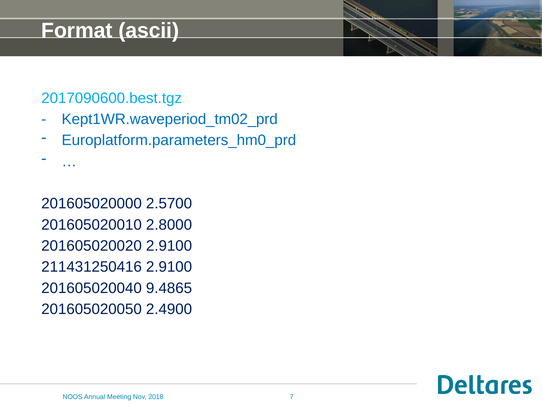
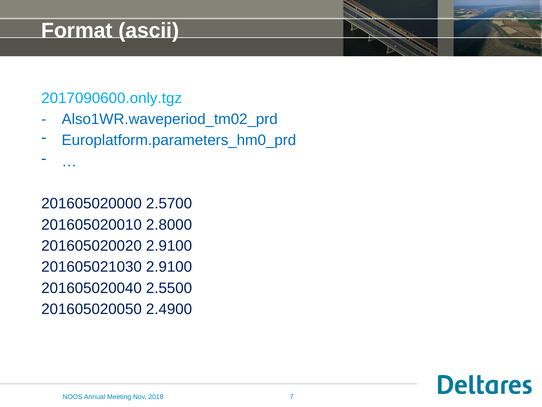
2017090600.best.tgz: 2017090600.best.tgz -> 2017090600.only.tgz
Kept1WR.waveperiod_tm02_prd: Kept1WR.waveperiod_tm02_prd -> Also1WR.waveperiod_tm02_prd
211431250416: 211431250416 -> 201605021030
9.4865: 9.4865 -> 2.5500
